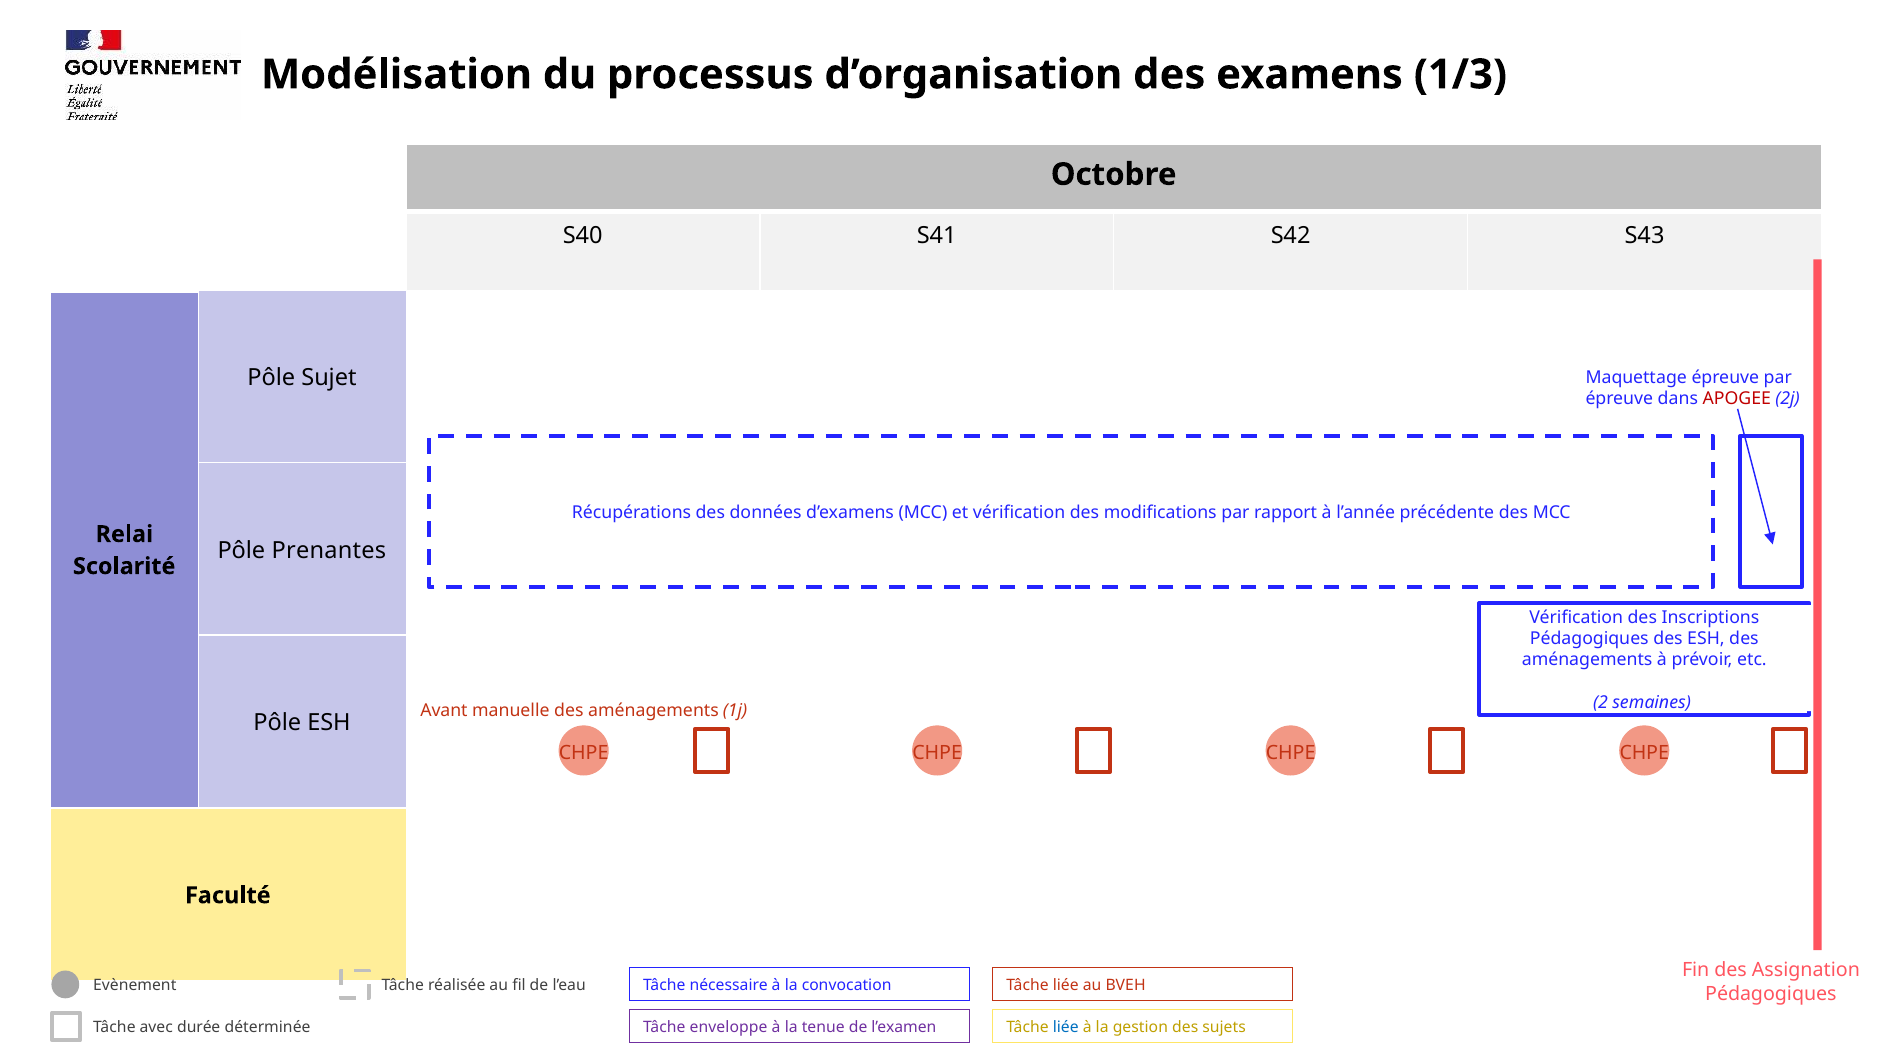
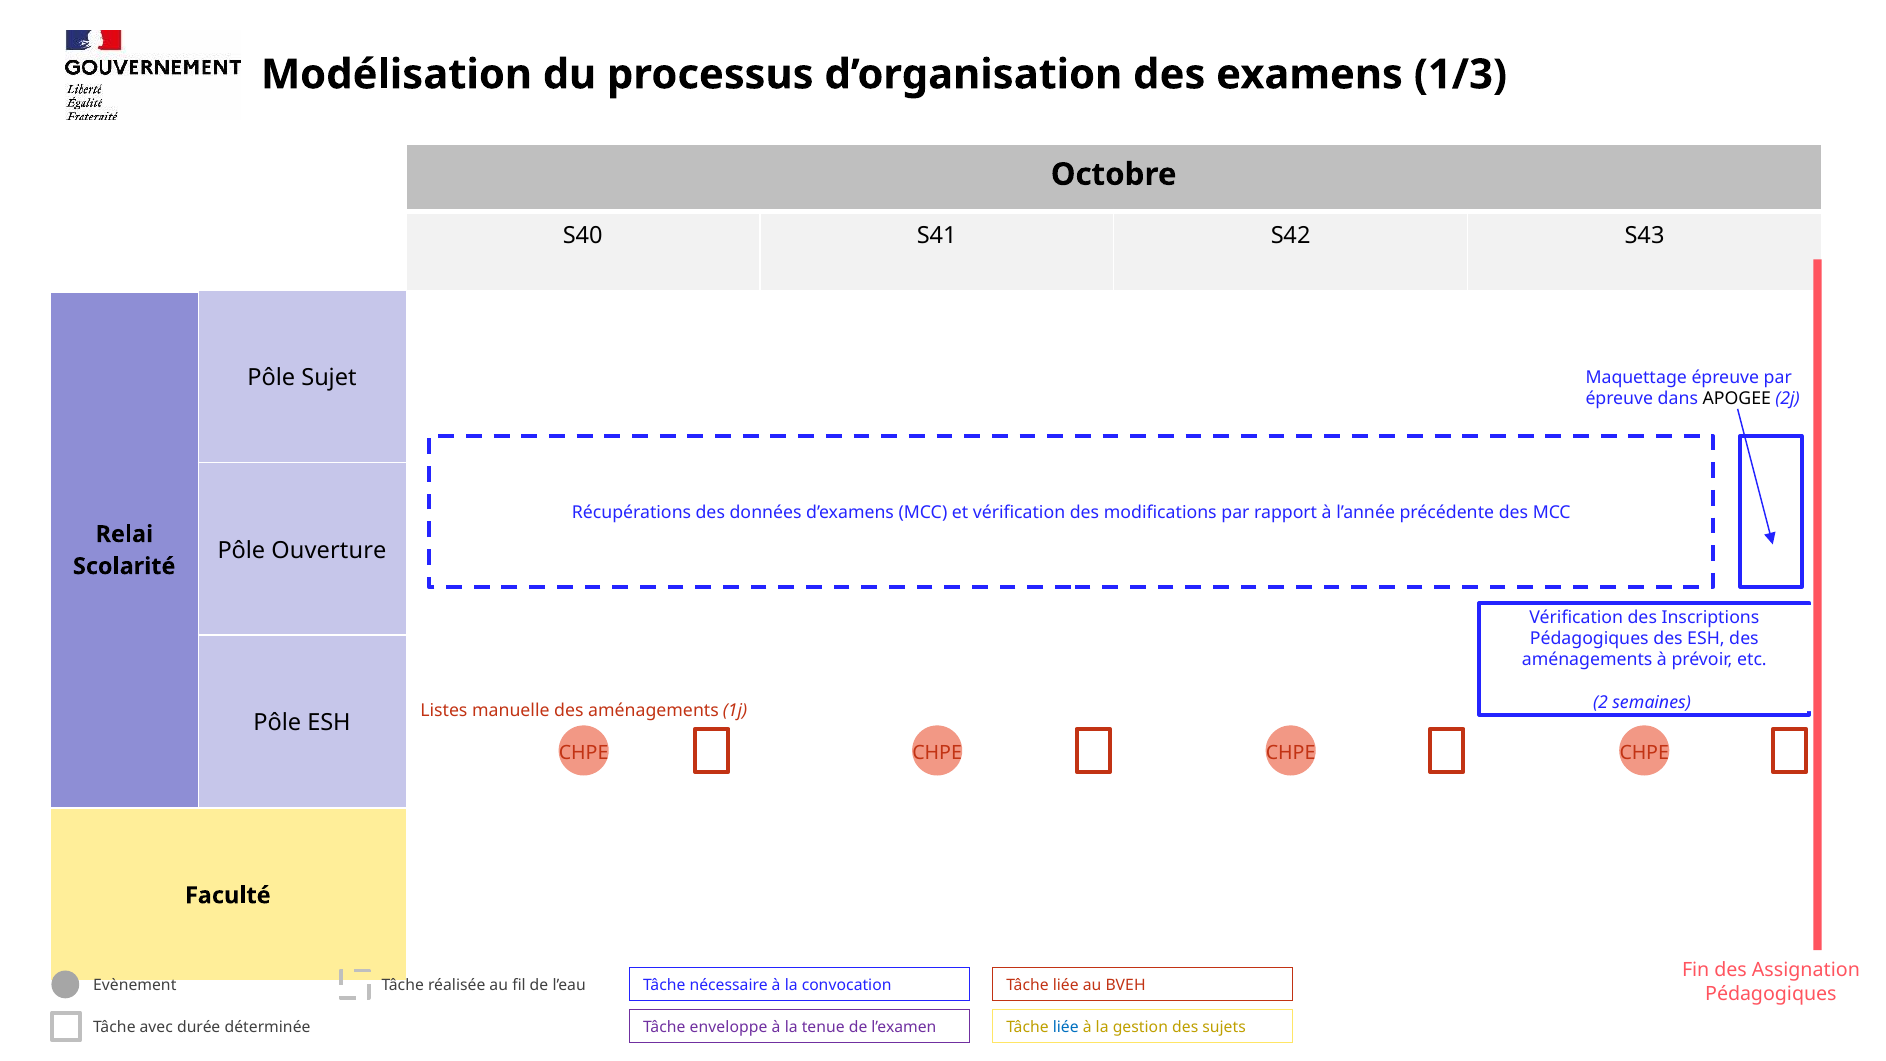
APOGEE colour: red -> black
Prenantes: Prenantes -> Ouverture
Avant: Avant -> Listes
